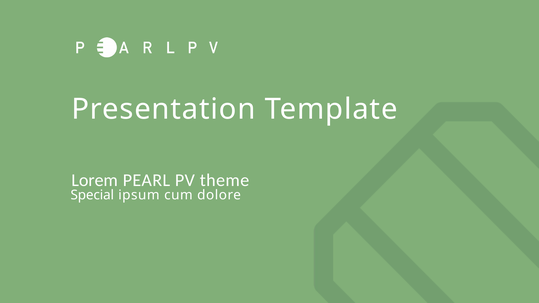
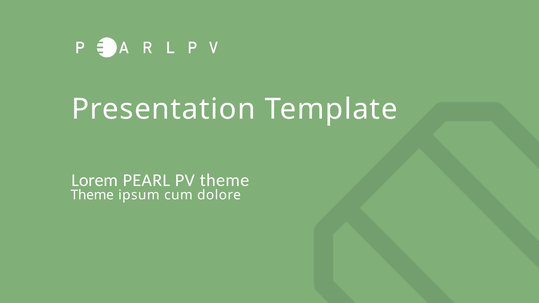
Special at (92, 195): Special -> Theme
